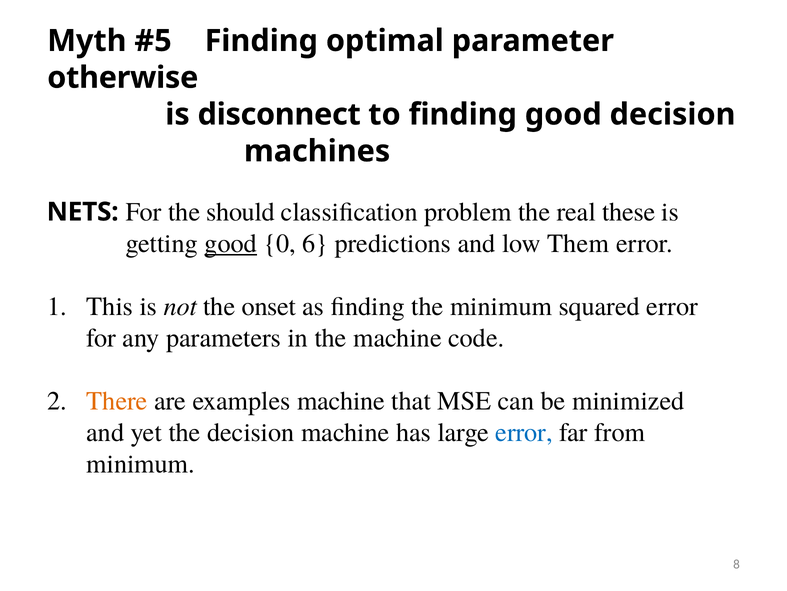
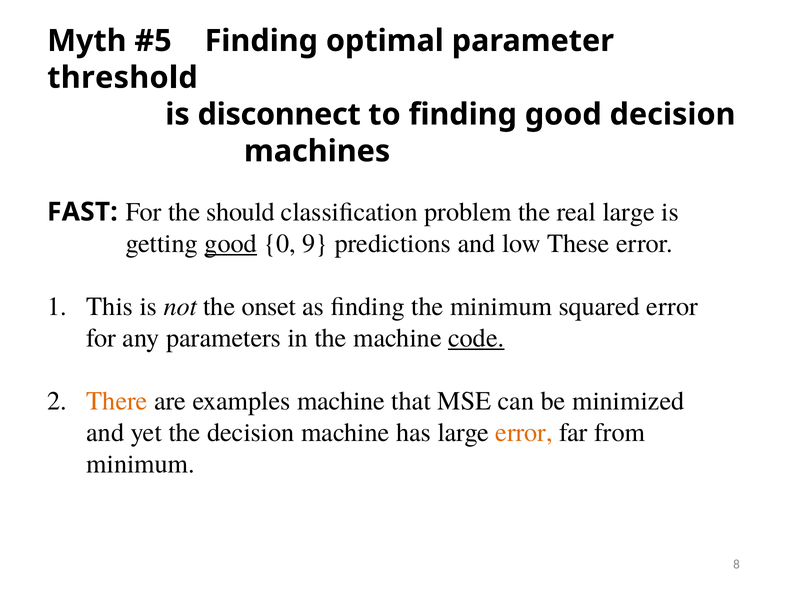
otherwise: otherwise -> threshold
NETS: NETS -> FAST
real these: these -> large
6: 6 -> 9
Them: Them -> These
code underline: none -> present
error at (524, 432) colour: blue -> orange
